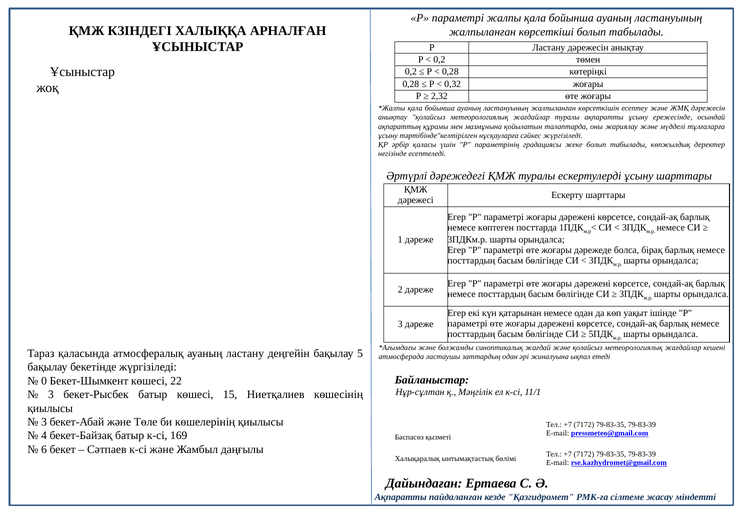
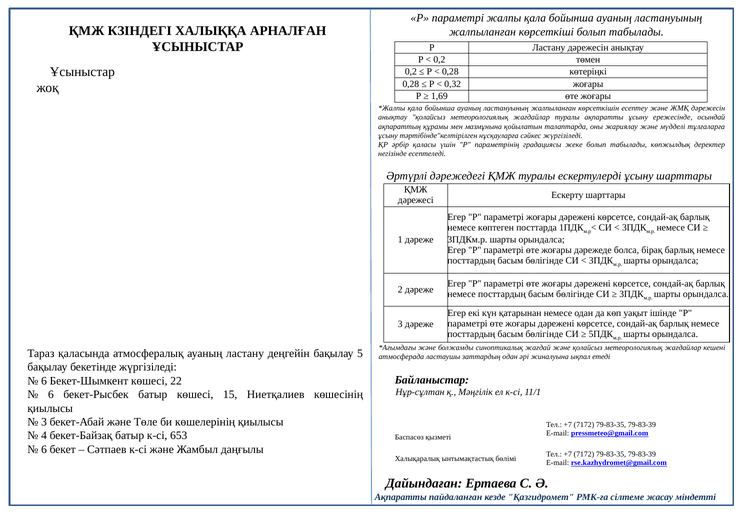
2,32: 2,32 -> 1,69
0 at (44, 381): 0 -> 6
3 at (51, 395): 3 -> 6
169: 169 -> 653
